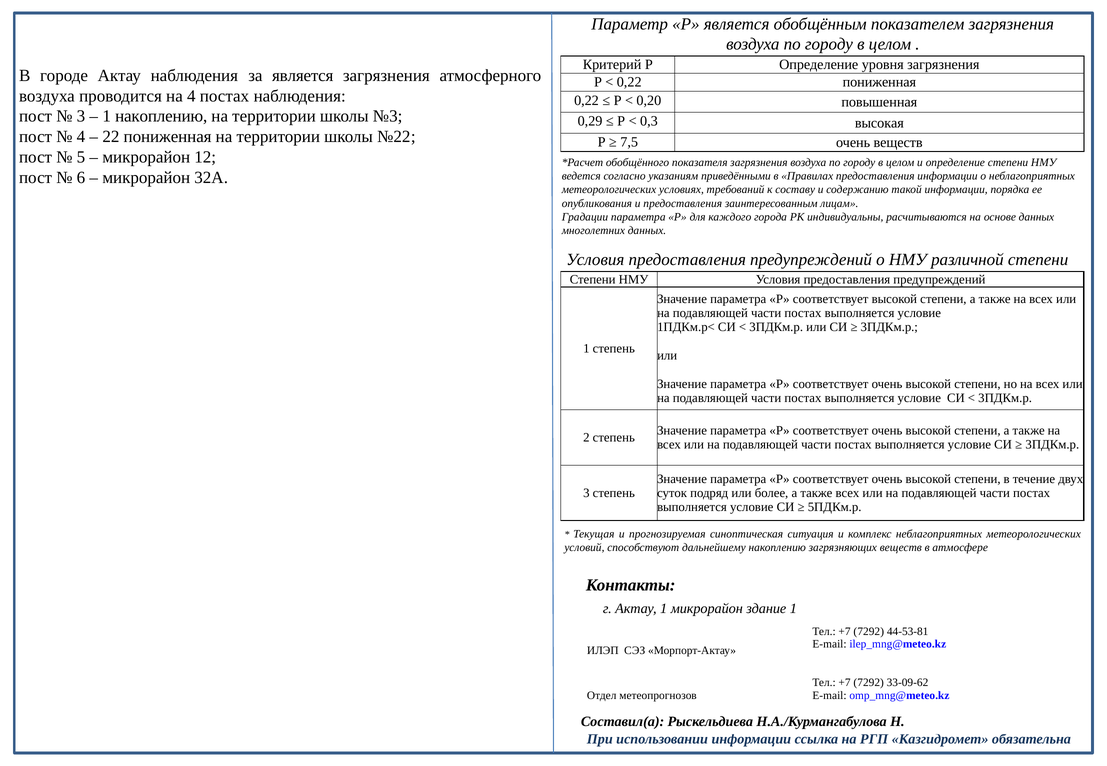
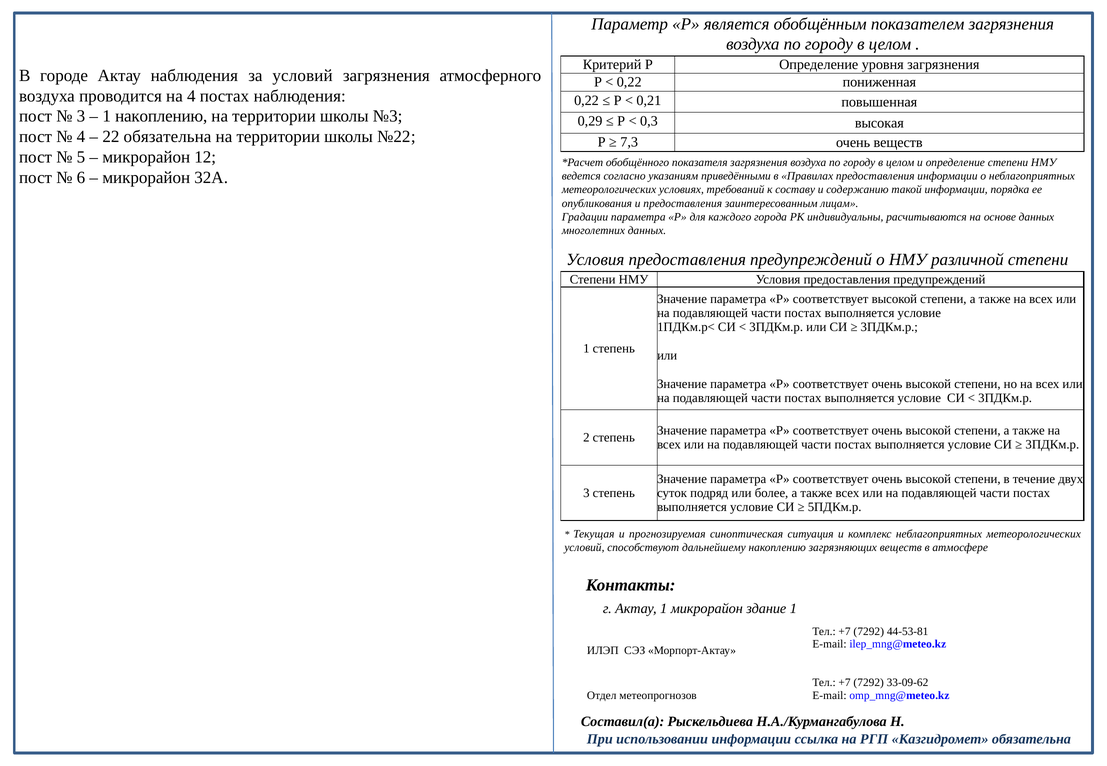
за является: является -> условий
0,20: 0,20 -> 0,21
22 пониженная: пониженная -> обязательна
7,5: 7,5 -> 7,3
